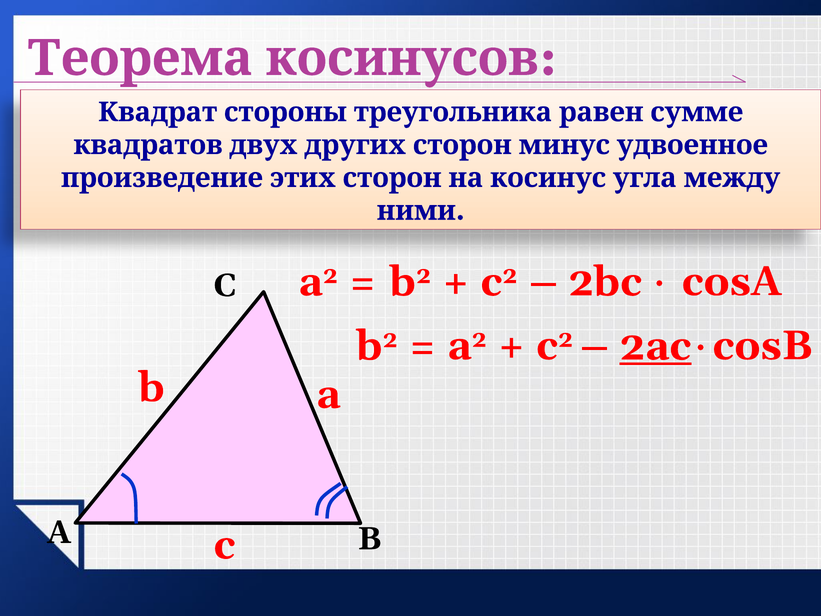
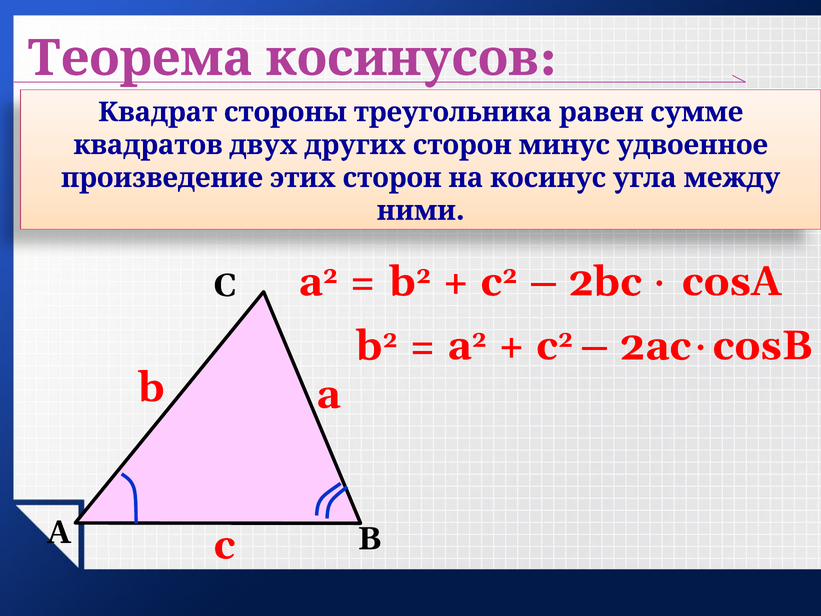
2ac underline: present -> none
